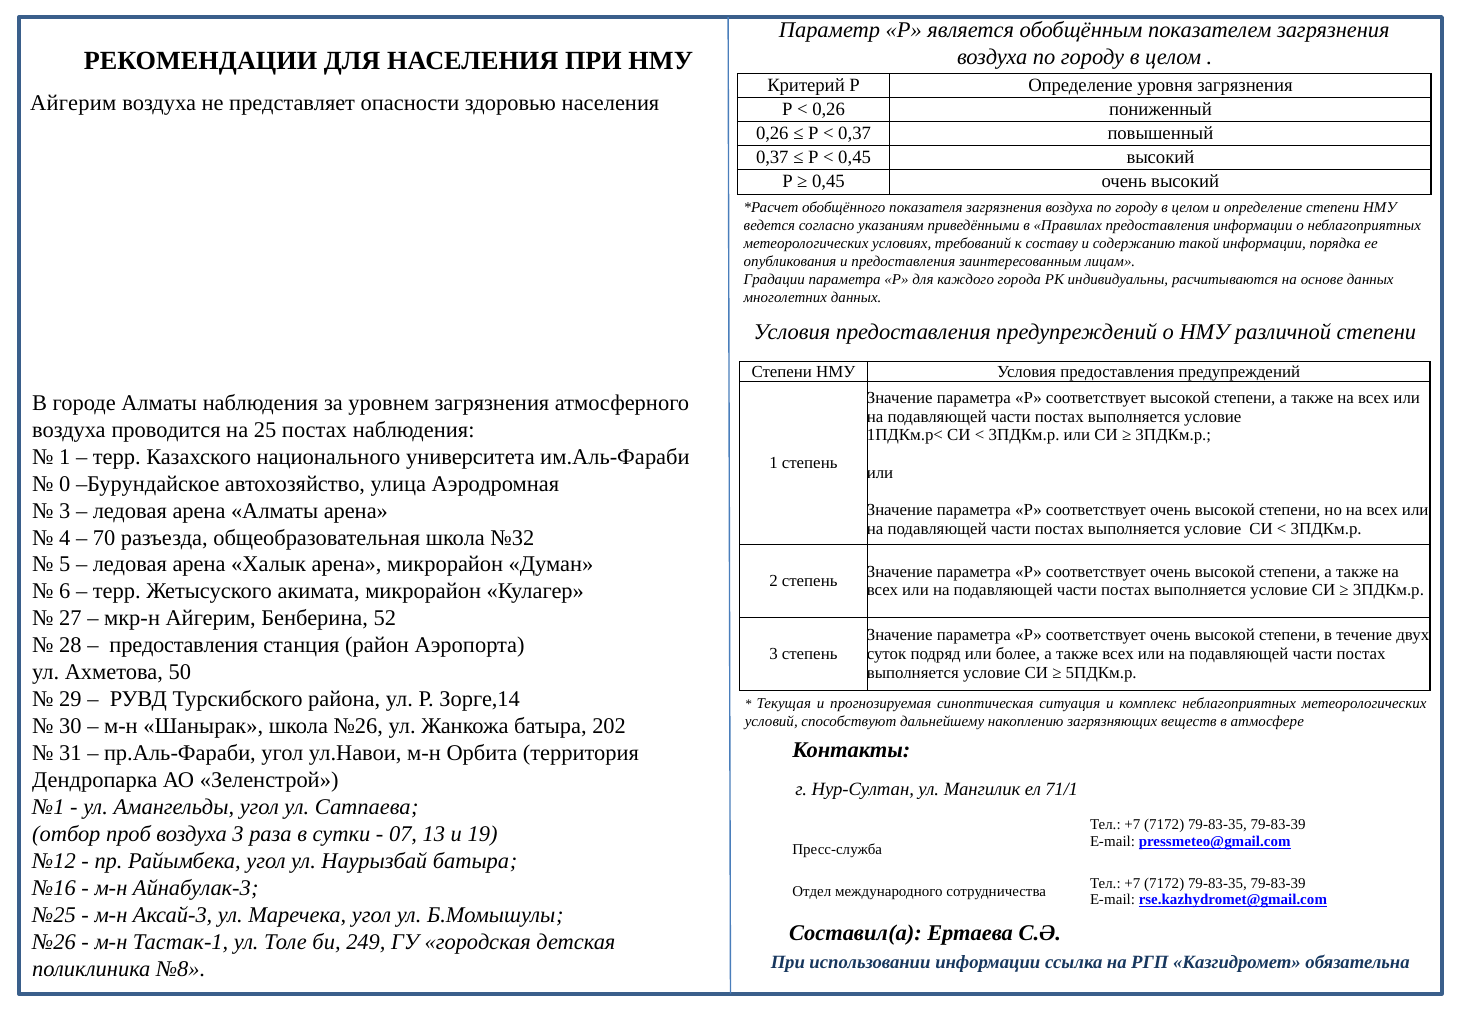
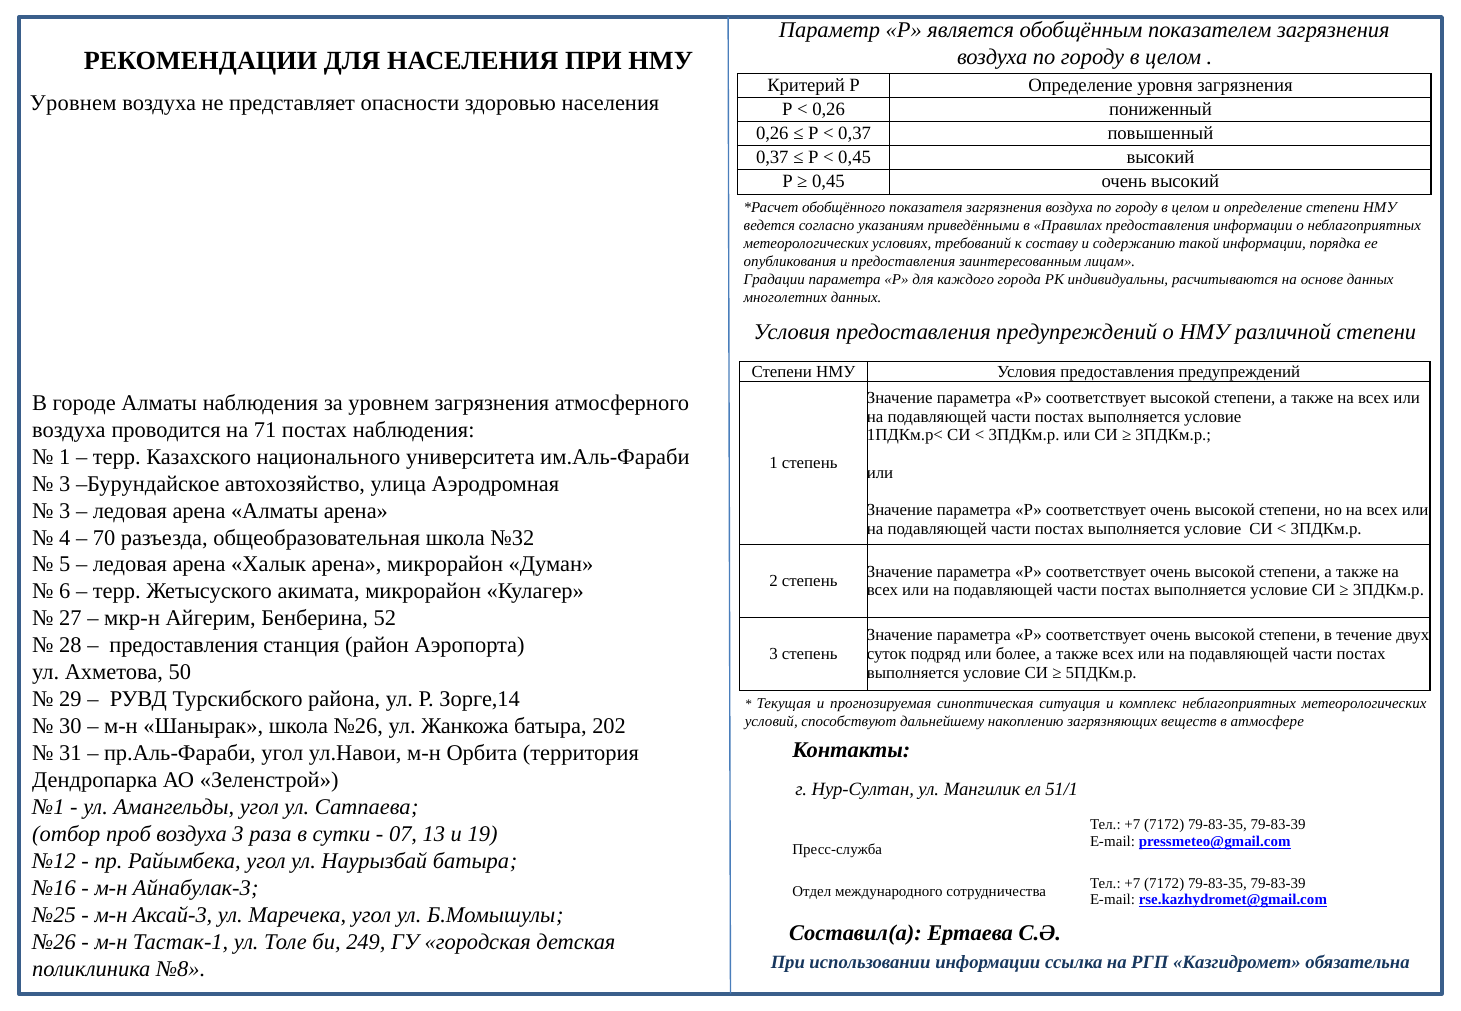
Айгерим at (73, 104): Айгерим -> Уровнем
25: 25 -> 71
0 at (65, 484): 0 -> 3
71/1: 71/1 -> 51/1
